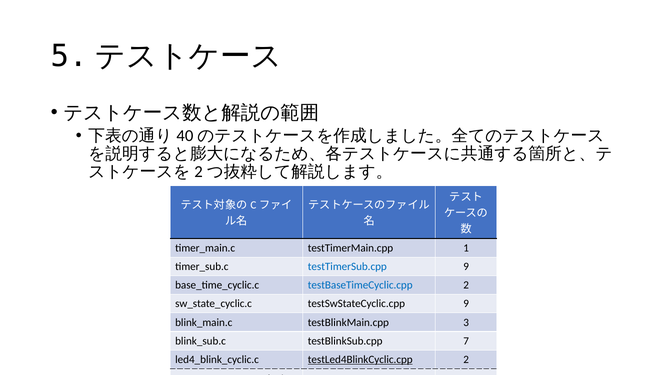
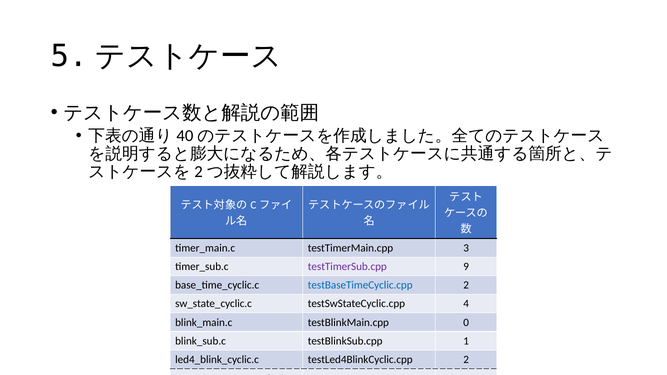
1: 1 -> 3
testTimerSub.cpp colour: blue -> purple
testSwStateCyclic.cpp 9: 9 -> 4
3: 3 -> 0
7: 7 -> 1
testLed4BlinkCyclic.cpp underline: present -> none
